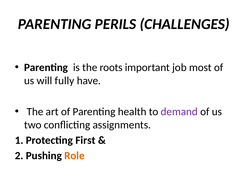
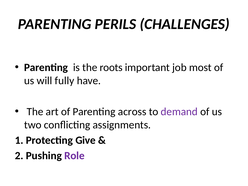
health: health -> across
First: First -> Give
Role colour: orange -> purple
